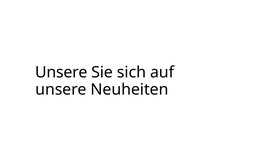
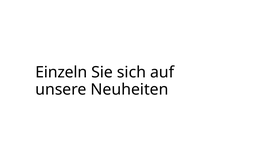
Unsere at (61, 73): Unsere -> Einzeln
